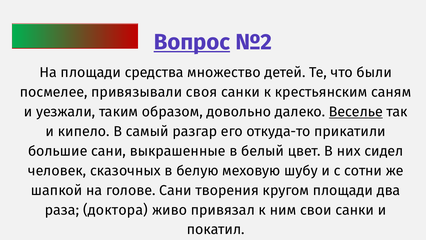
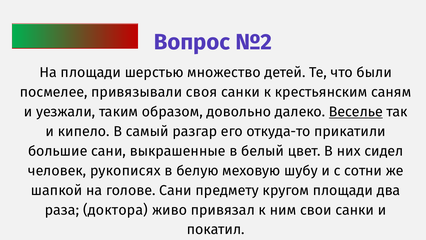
Вопрос underline: present -> none
средства: средства -> шерстью
сказочных: сказочных -> рукописях
творения: творения -> предмету
